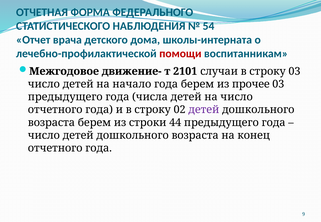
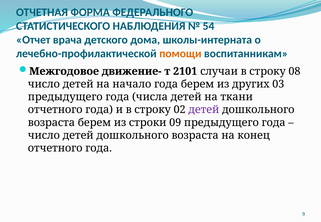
помощи colour: red -> orange
строку 03: 03 -> 08
прочее: прочее -> других
на число: число -> ткани
44: 44 -> 09
